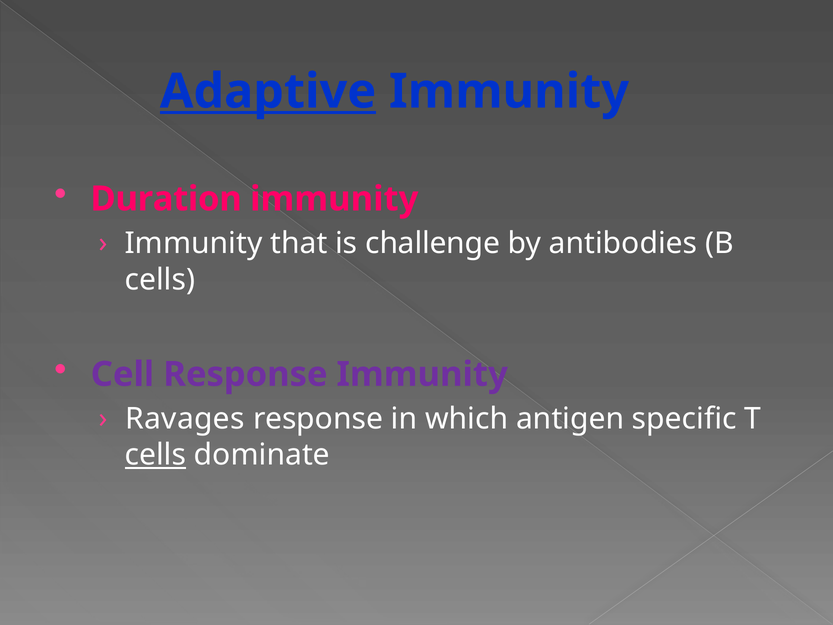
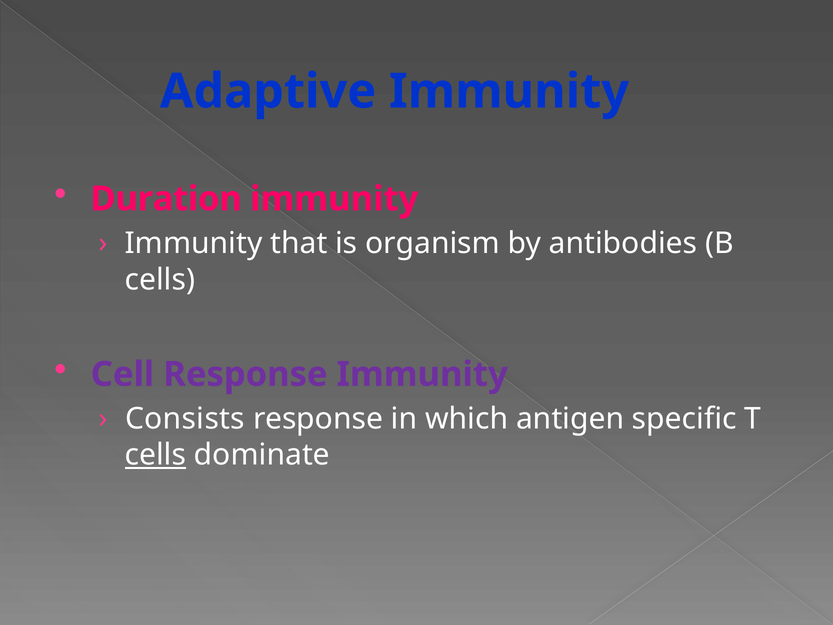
Adaptive underline: present -> none
challenge: challenge -> organism
Ravages: Ravages -> Consists
